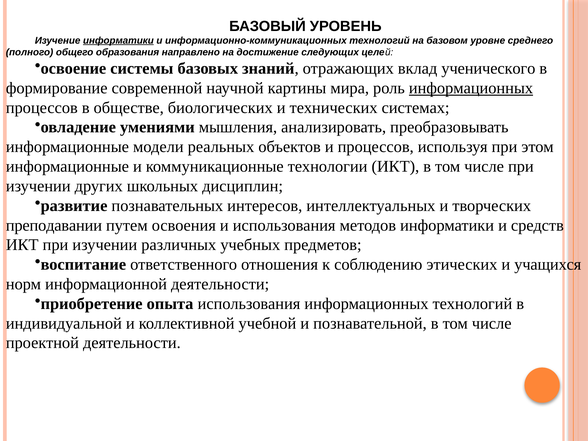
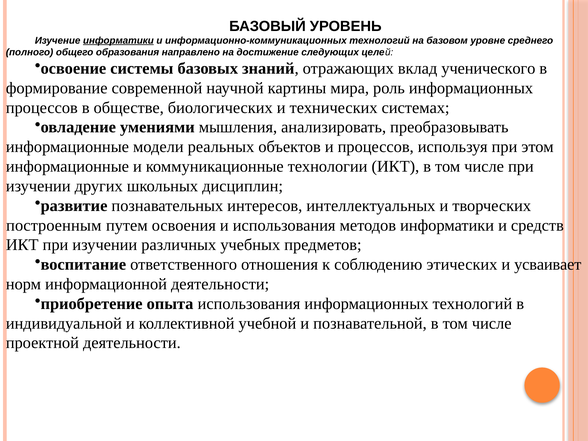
информационных at (471, 88) underline: present -> none
преподавании: преподавании -> построенным
учащихся: учащихся -> усваивает
